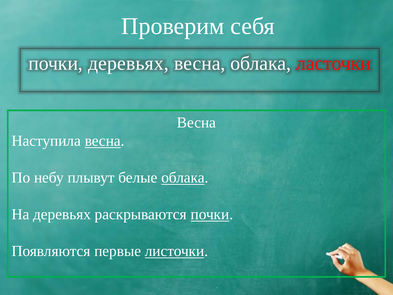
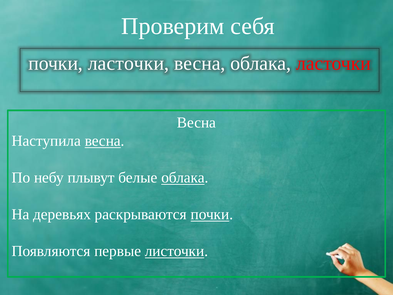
почки деревьях: деревьях -> ласточки
